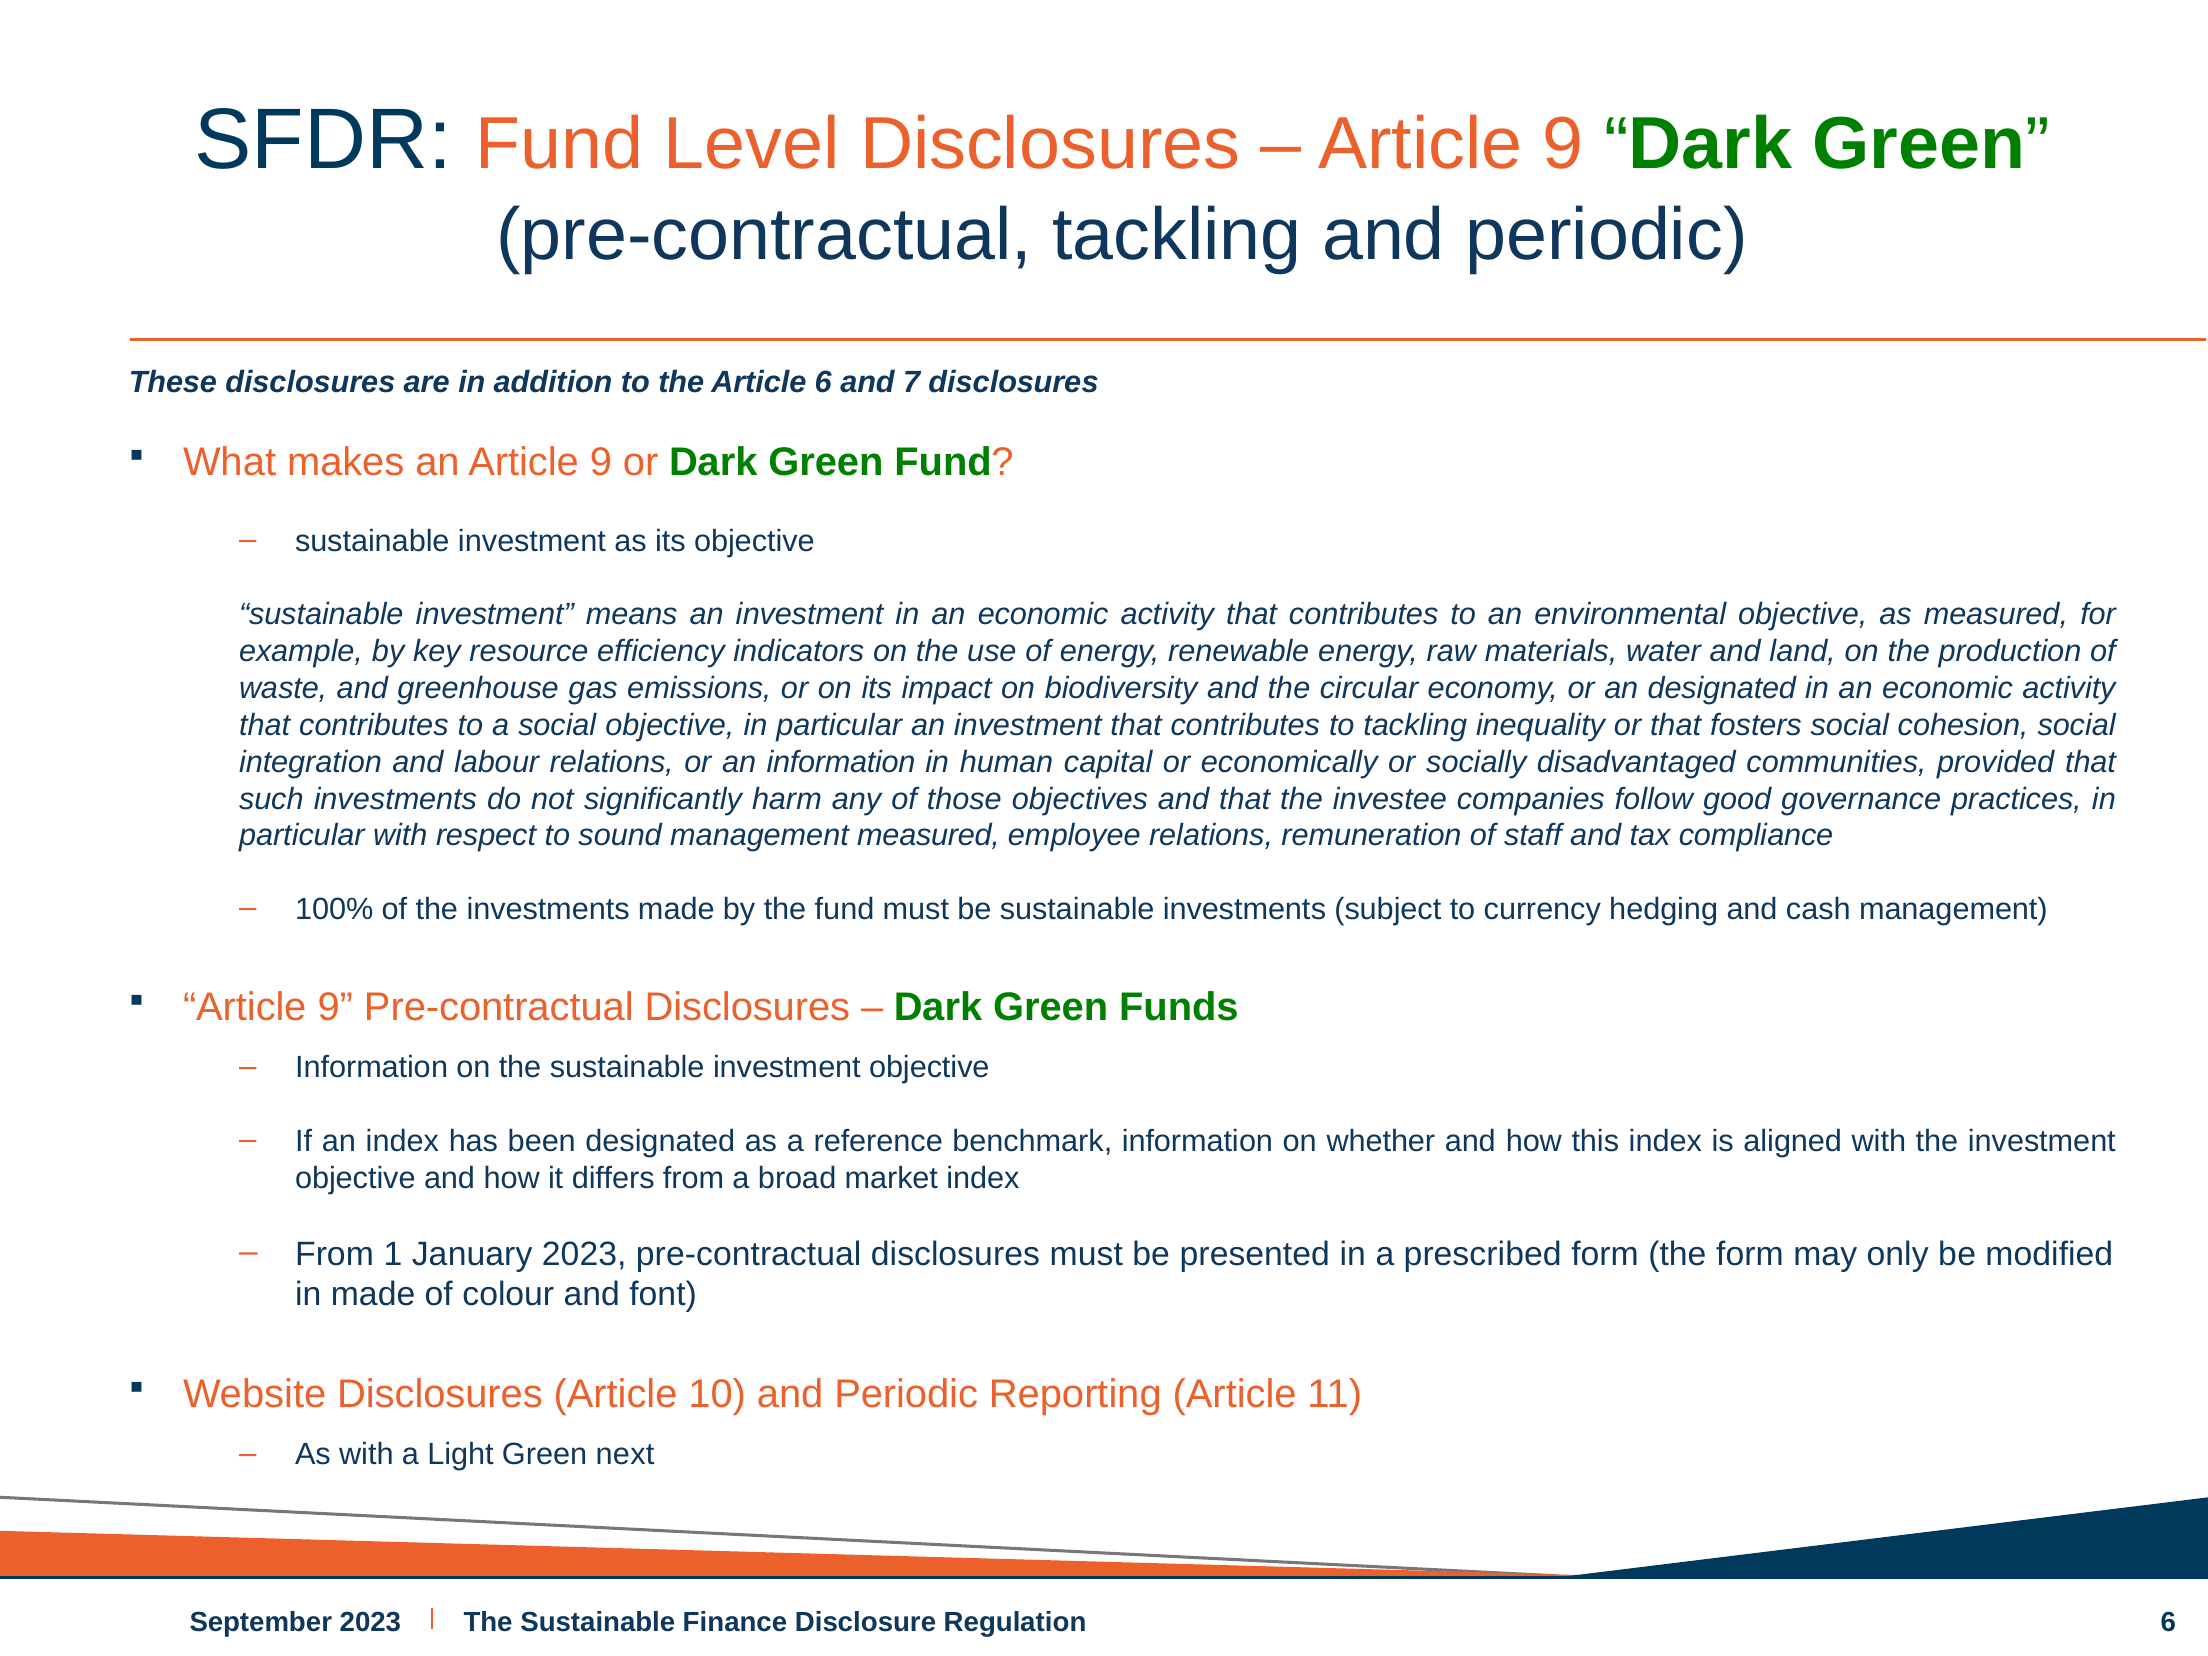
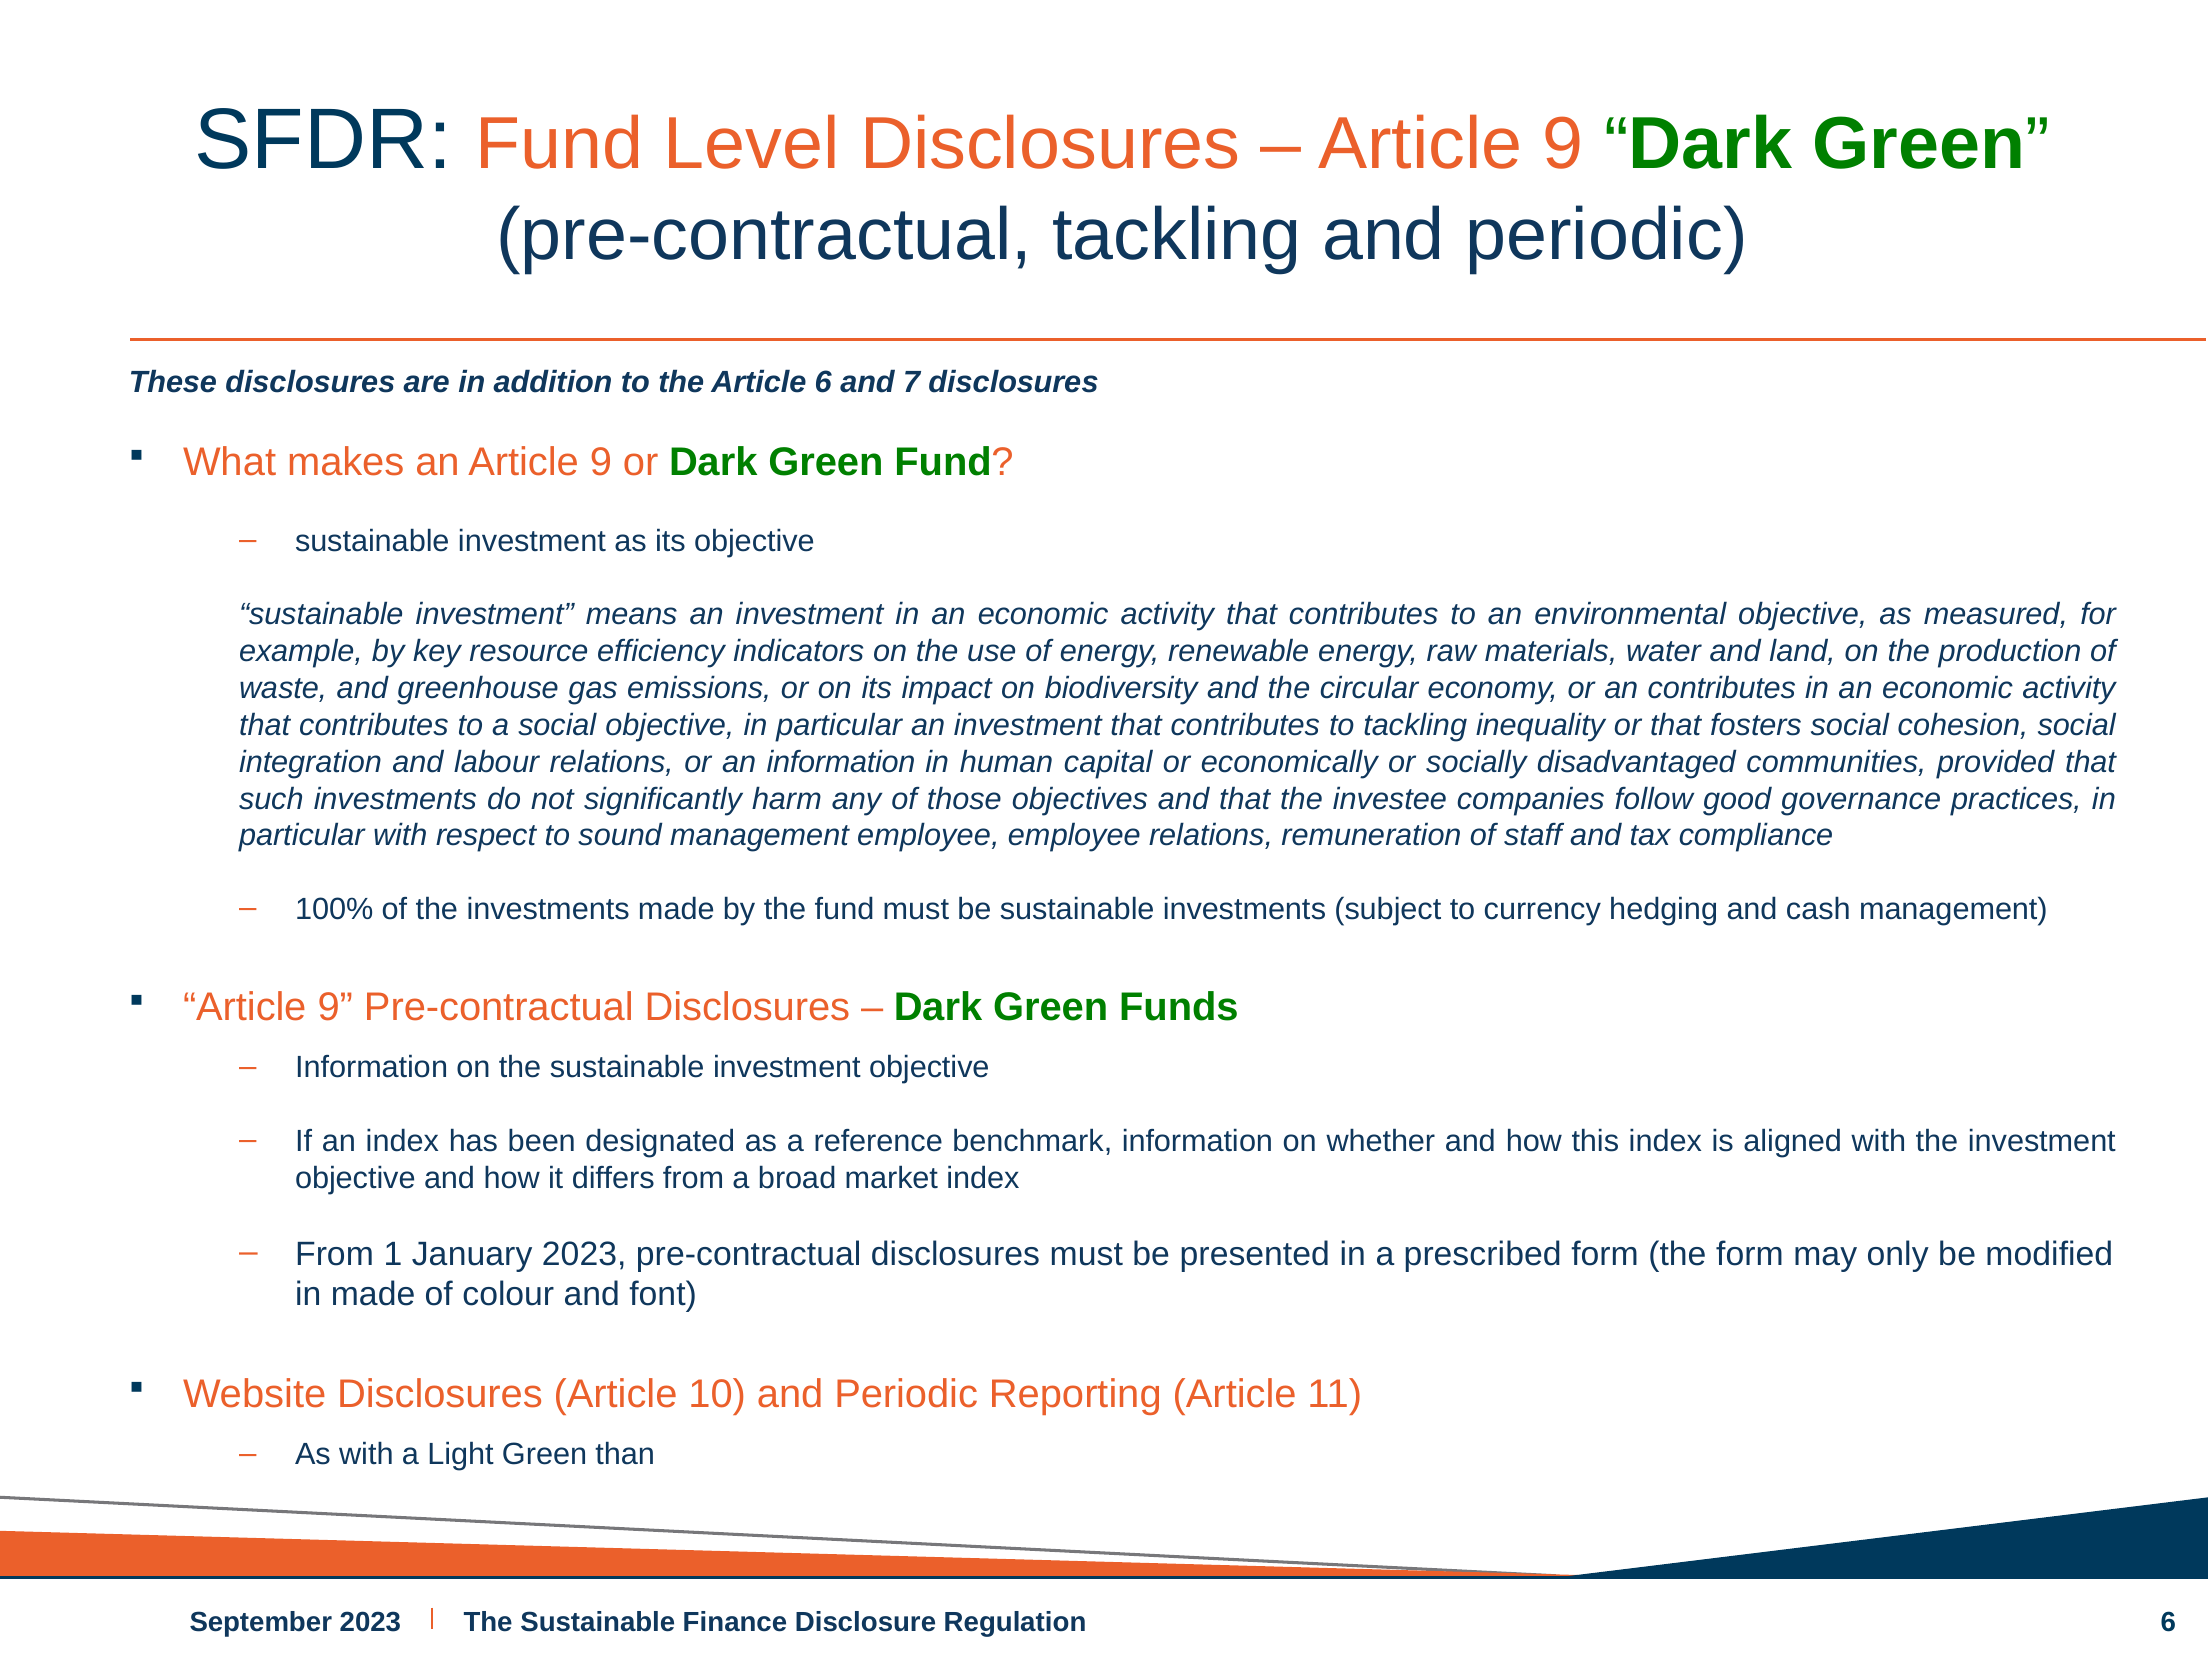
an designated: designated -> contributes
management measured: measured -> employee
next: next -> than
